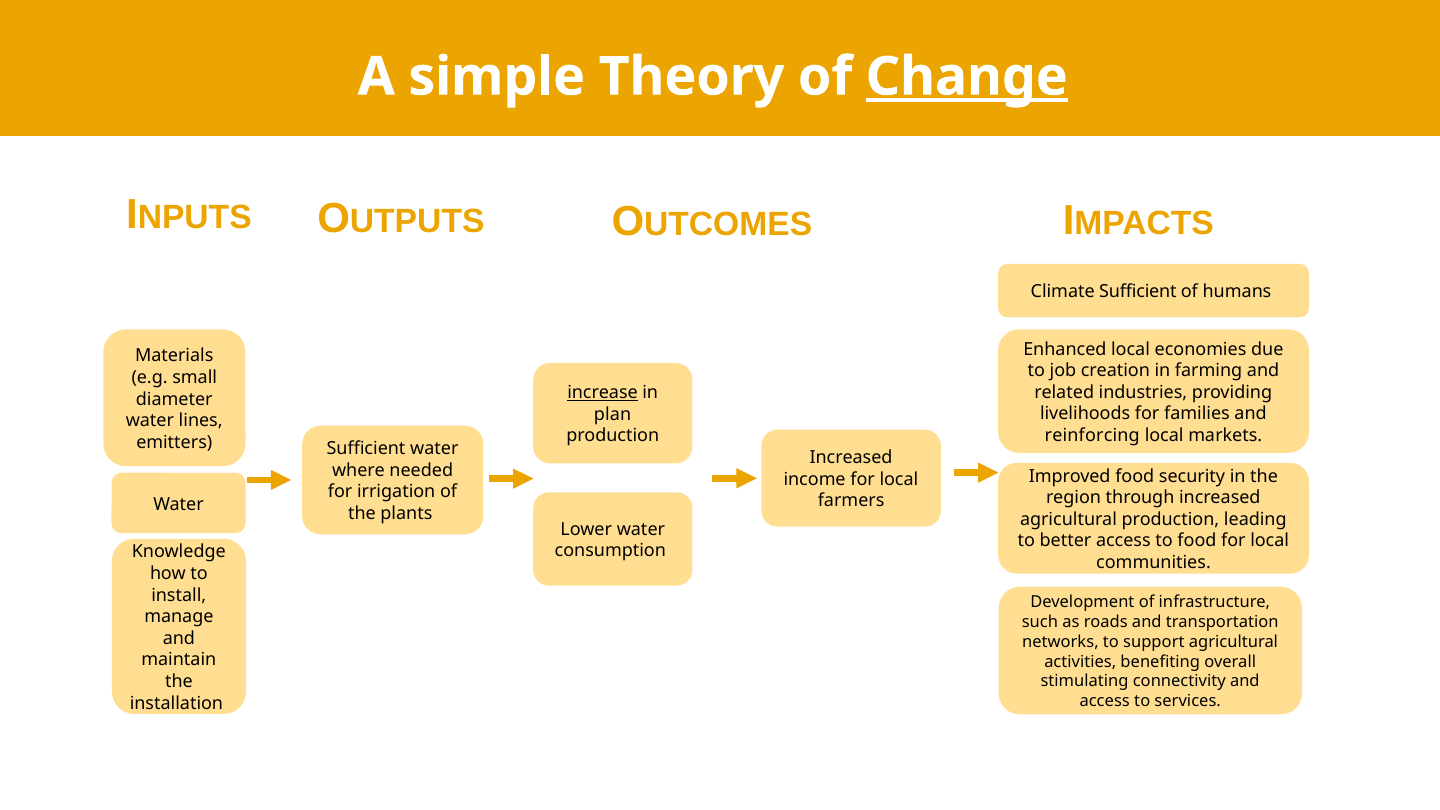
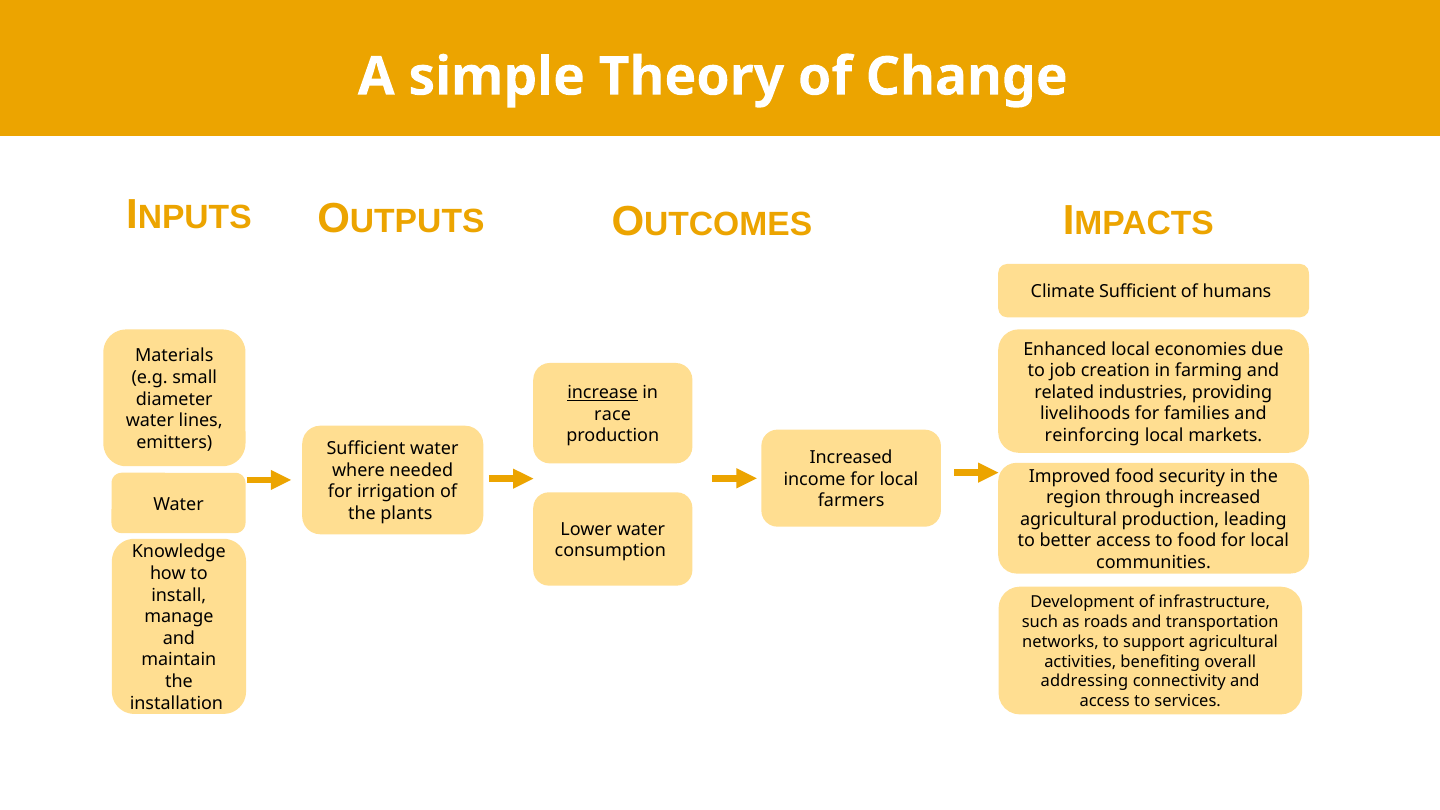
Change underline: present -> none
plan: plan -> race
stimulating: stimulating -> addressing
